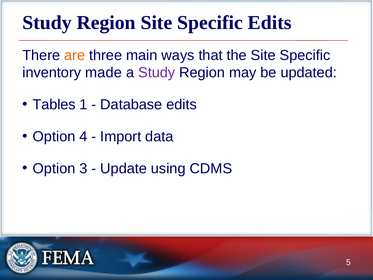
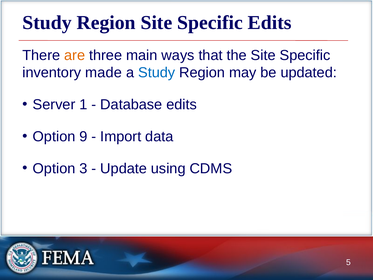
Study at (157, 73) colour: purple -> blue
Tables: Tables -> Server
4: 4 -> 9
